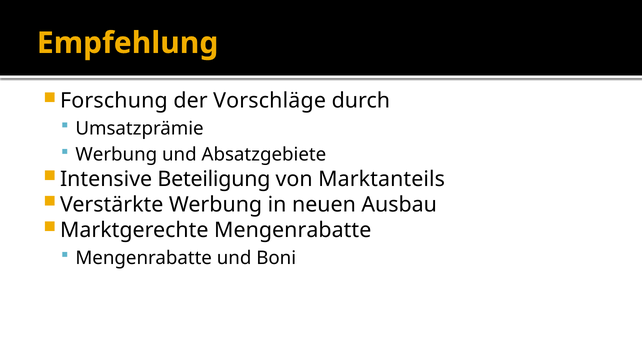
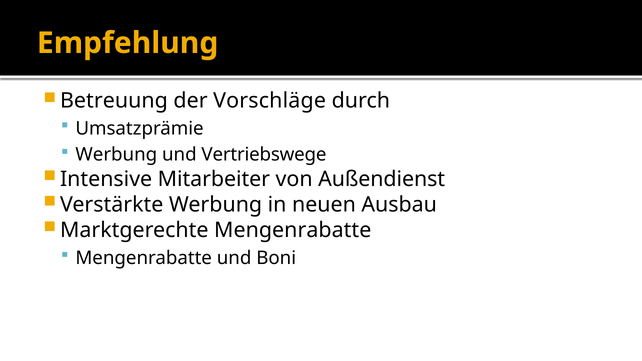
Forschung: Forschung -> Betreuung
Absatzgebiete: Absatzgebiete -> Vertriebswege
Beteiligung: Beteiligung -> Mitarbeiter
Marktanteils: Marktanteils -> Außendienst
